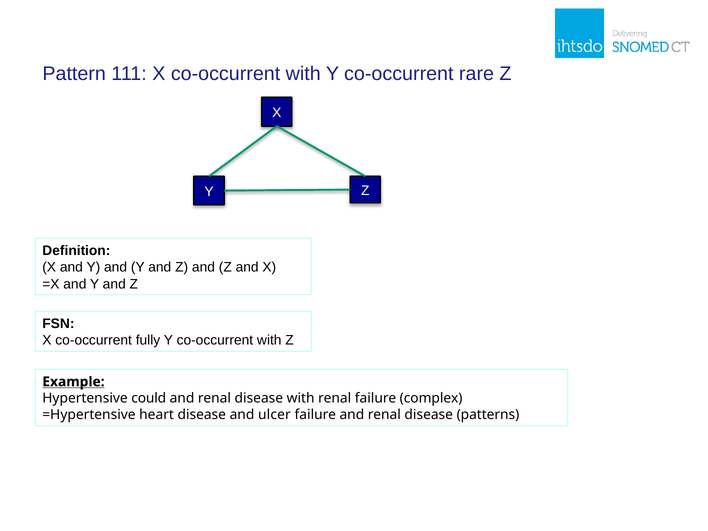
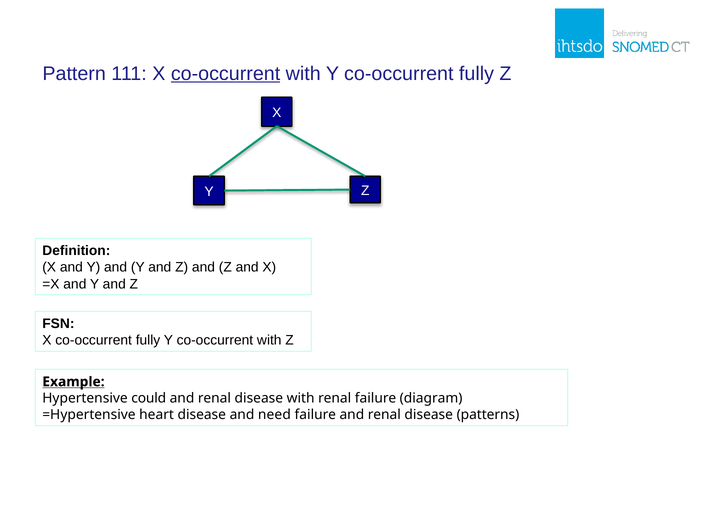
co-occurrent at (226, 74) underline: none -> present
Y co-occurrent rare: rare -> fully
complex: complex -> diagram
ulcer: ulcer -> need
